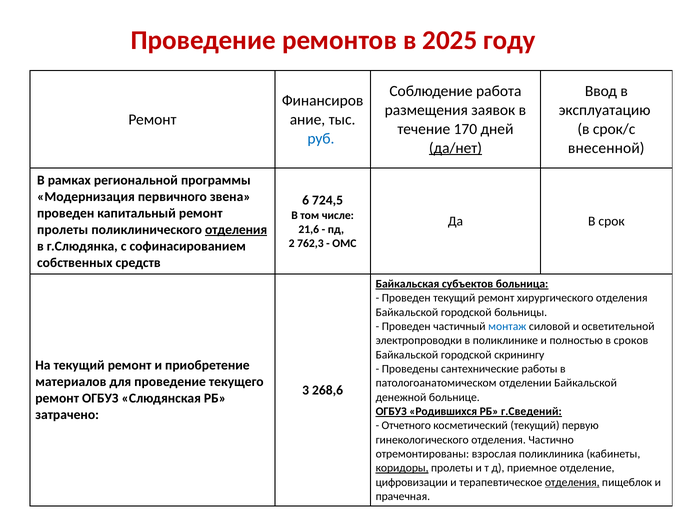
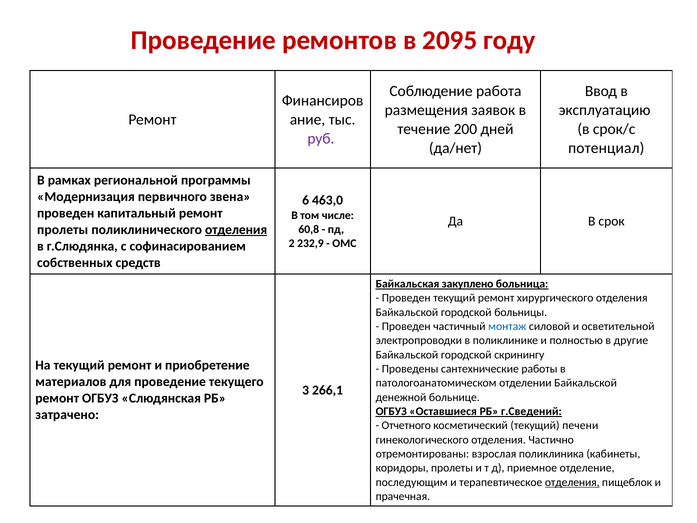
2025: 2025 -> 2095
170: 170 -> 200
руб colour: blue -> purple
да/нет underline: present -> none
внесенной: внесенной -> потенциал
724,5: 724,5 -> 463,0
21,6: 21,6 -> 60,8
762,3: 762,3 -> 232,9
субъектов: субъектов -> закуплено
сроков: сроков -> другие
268,6: 268,6 -> 266,1
Родившихся: Родившихся -> Оставшиеся
первую: первую -> печени
коридоры underline: present -> none
цифровизации: цифровизации -> последующим
